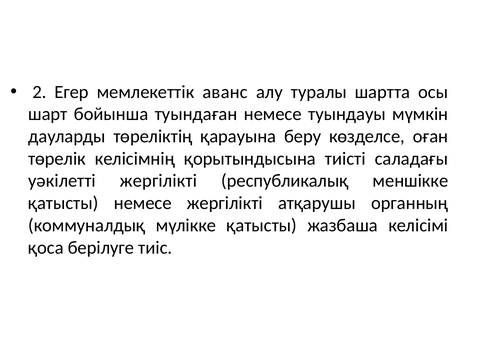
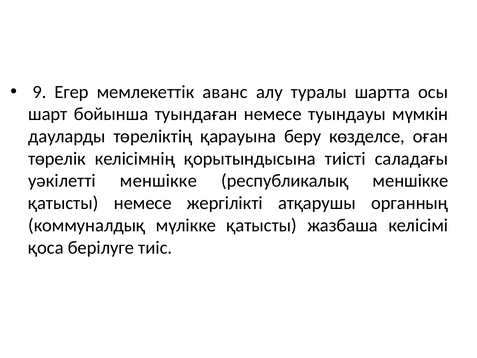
2: 2 -> 9
уәкілетті жергілікті: жергілікті -> меншікке
